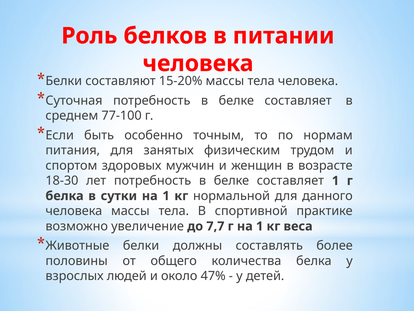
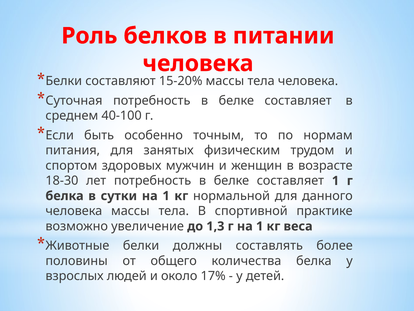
77-100: 77-100 -> 40-100
7,7: 7,7 -> 1,3
47%: 47% -> 17%
